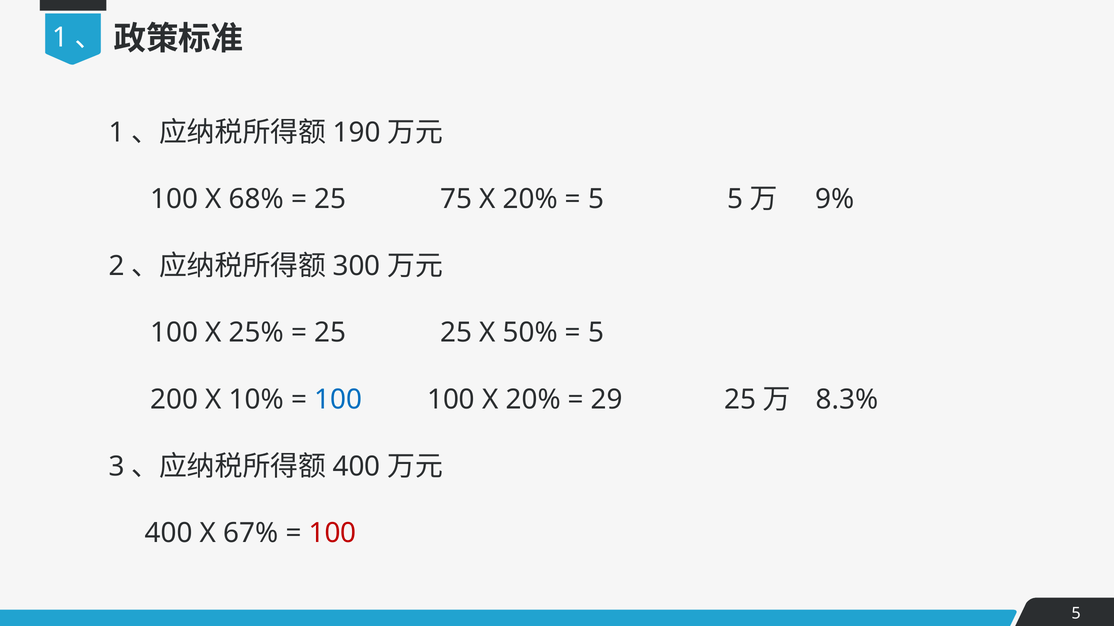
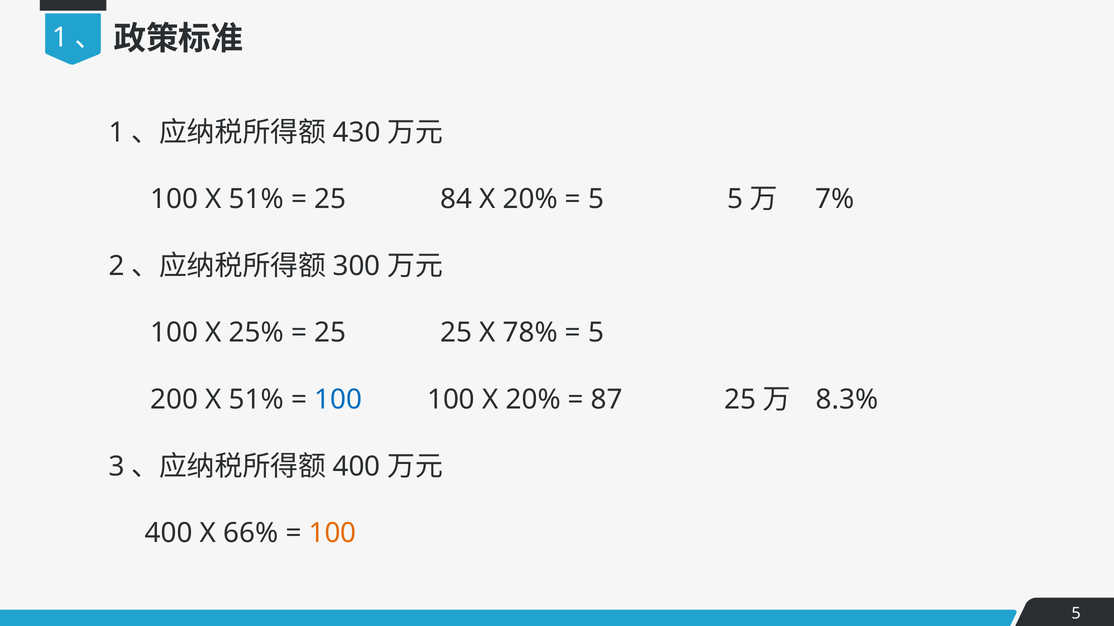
190: 190 -> 430
100 X 68%: 68% -> 51%
75: 75 -> 84
9%: 9% -> 7%
50%: 50% -> 78%
200 X 10%: 10% -> 51%
29: 29 -> 87
67%: 67% -> 66%
100 at (333, 533) colour: red -> orange
